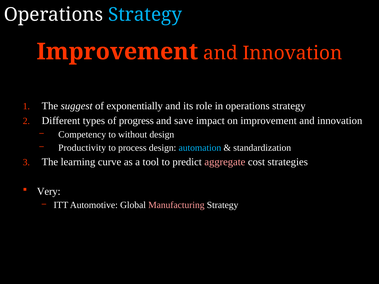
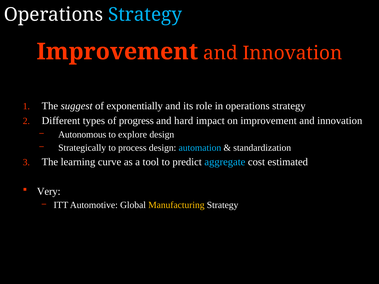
save: save -> hard
Competency: Competency -> Autonomous
without: without -> explore
Productivity: Productivity -> Strategically
aggregate colour: pink -> light blue
strategies: strategies -> estimated
Manufacturing colour: pink -> yellow
